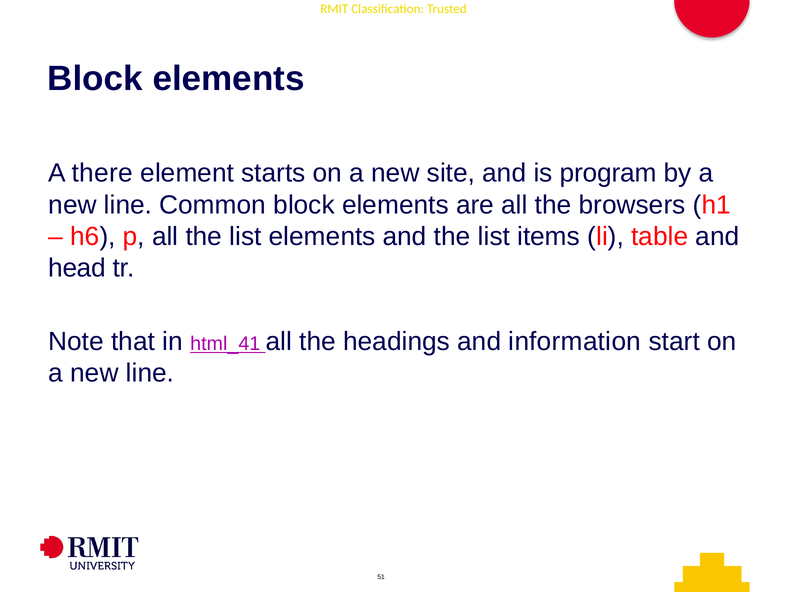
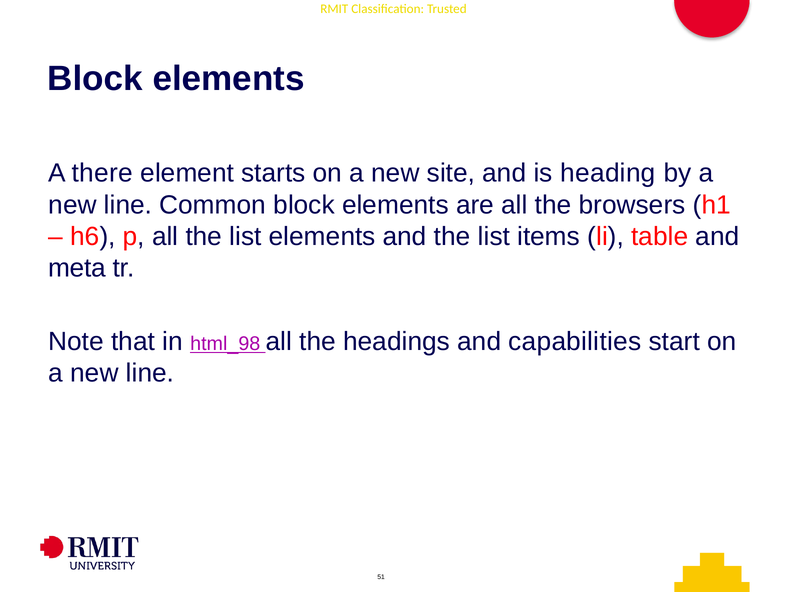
program: program -> heading
head: head -> meta
html_41: html_41 -> html_98
information: information -> capabilities
